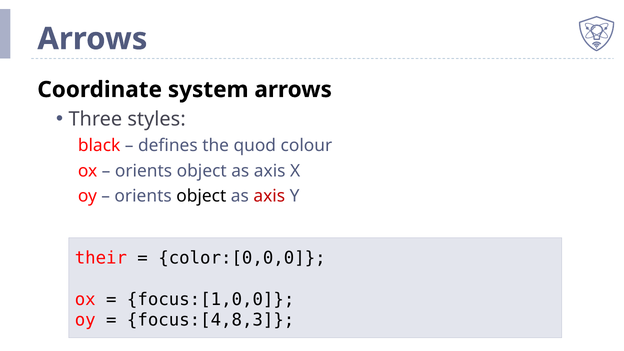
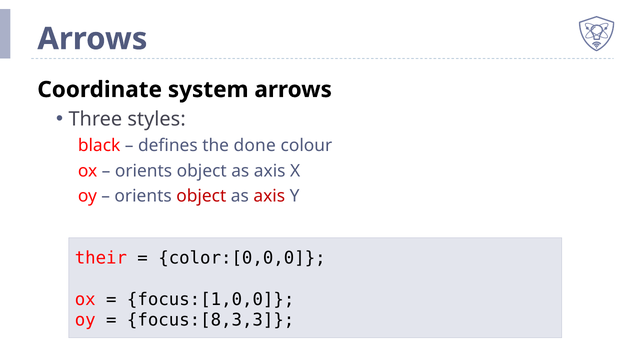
quod: quod -> done
object at (201, 196) colour: black -> red
focus:[4,8,3: focus:[4,8,3 -> focus:[8,3,3
